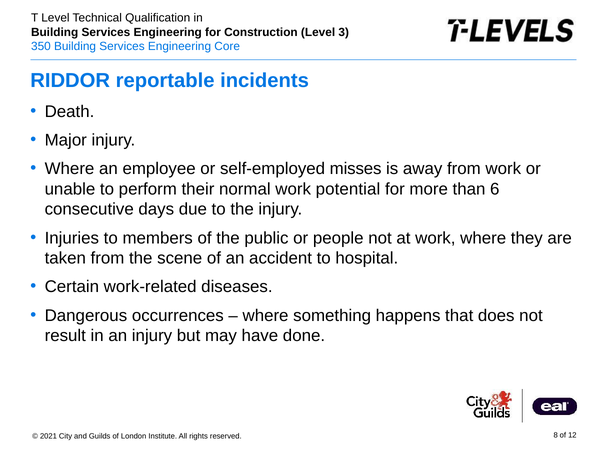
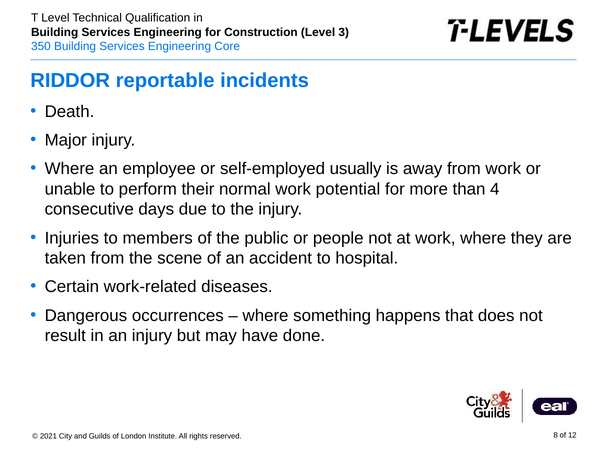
misses: misses -> usually
6: 6 -> 4
